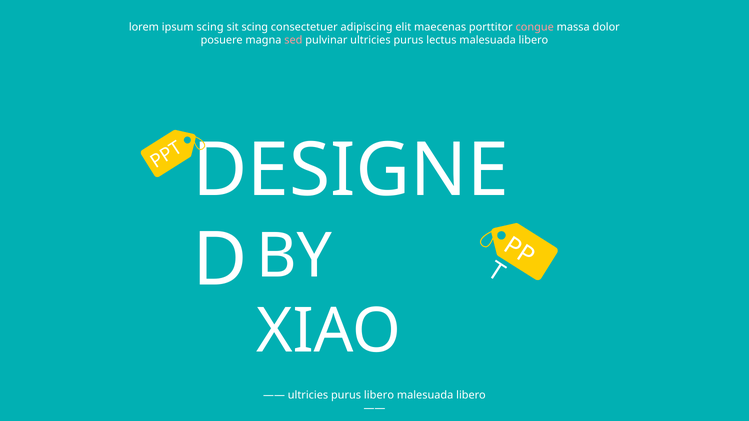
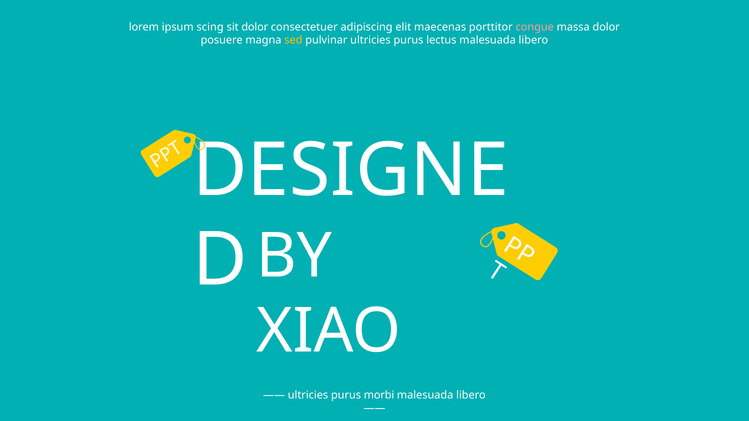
sit scing: scing -> dolor
sed colour: pink -> yellow
purus libero: libero -> morbi
